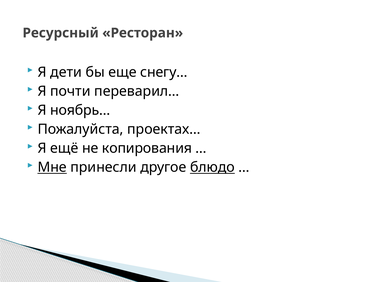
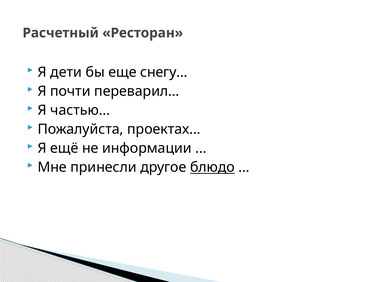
Ресурсный: Ресурсный -> Расчетный
ноябрь…: ноябрь… -> частью…
копирования: копирования -> информации
Мне underline: present -> none
